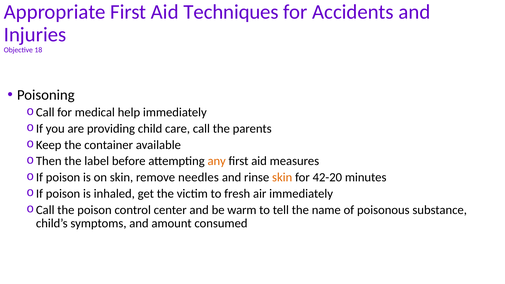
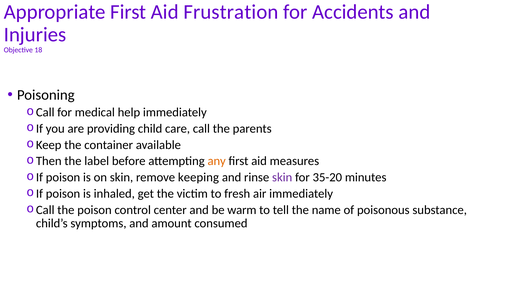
Techniques: Techniques -> Frustration
needles: needles -> keeping
skin at (282, 177) colour: orange -> purple
42-20: 42-20 -> 35-20
